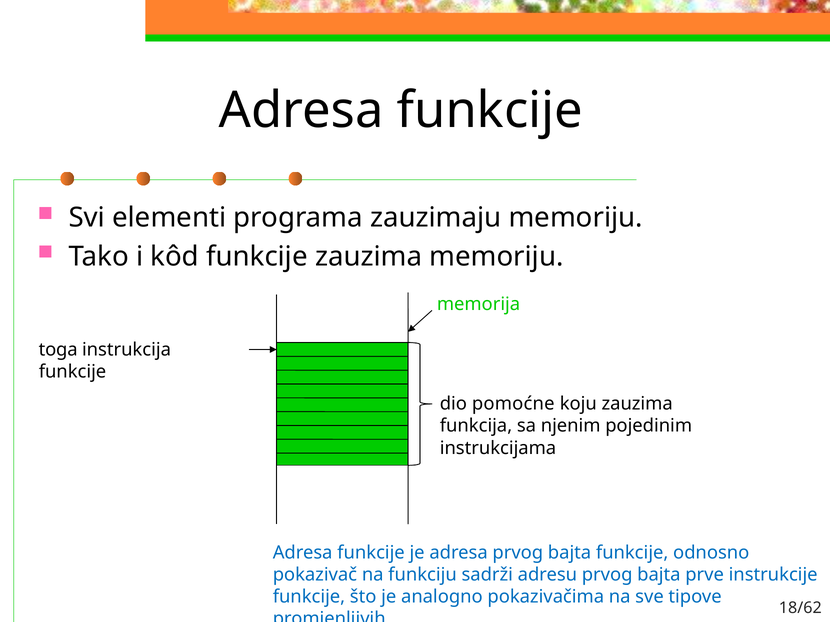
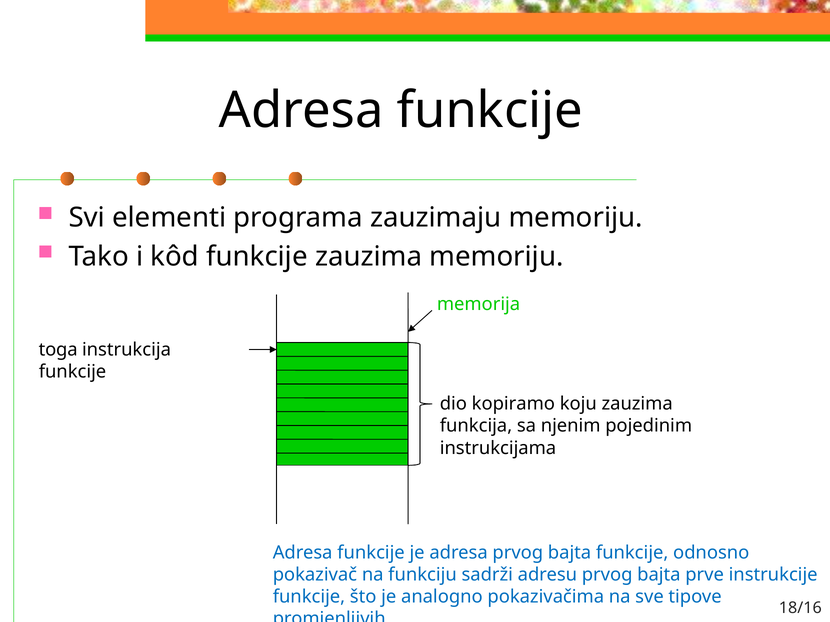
pomoćne: pomoćne -> kopiramo
18/62: 18/62 -> 18/16
